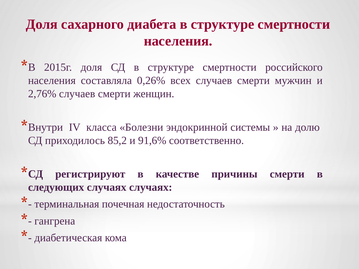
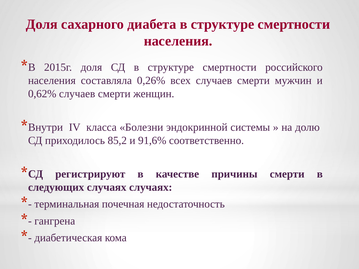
2,76%: 2,76% -> 0,62%
